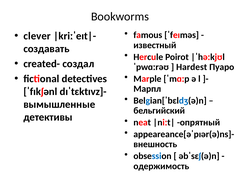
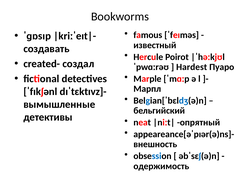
clever: clever -> ˈɡɒsɪp
